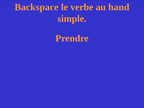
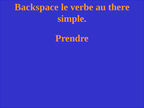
hand: hand -> there
